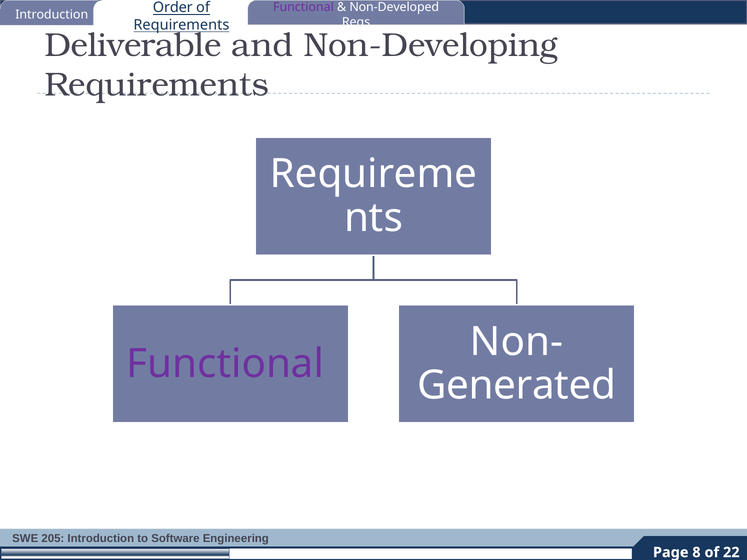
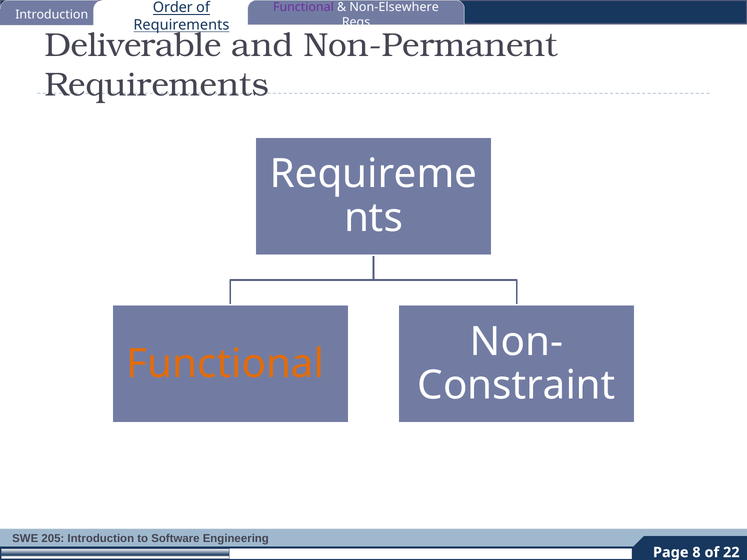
Non-Developed: Non-Developed -> Non-Elsewhere
Non-Developing: Non-Developing -> Non-Permanent
Functional at (225, 364) colour: purple -> orange
Generated: Generated -> Constraint
